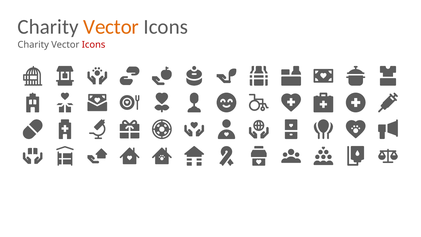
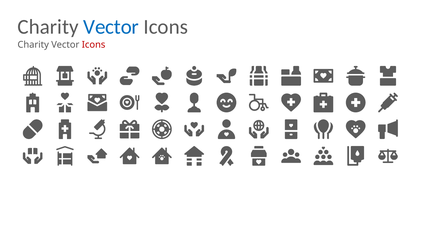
Vector at (111, 27) colour: orange -> blue
